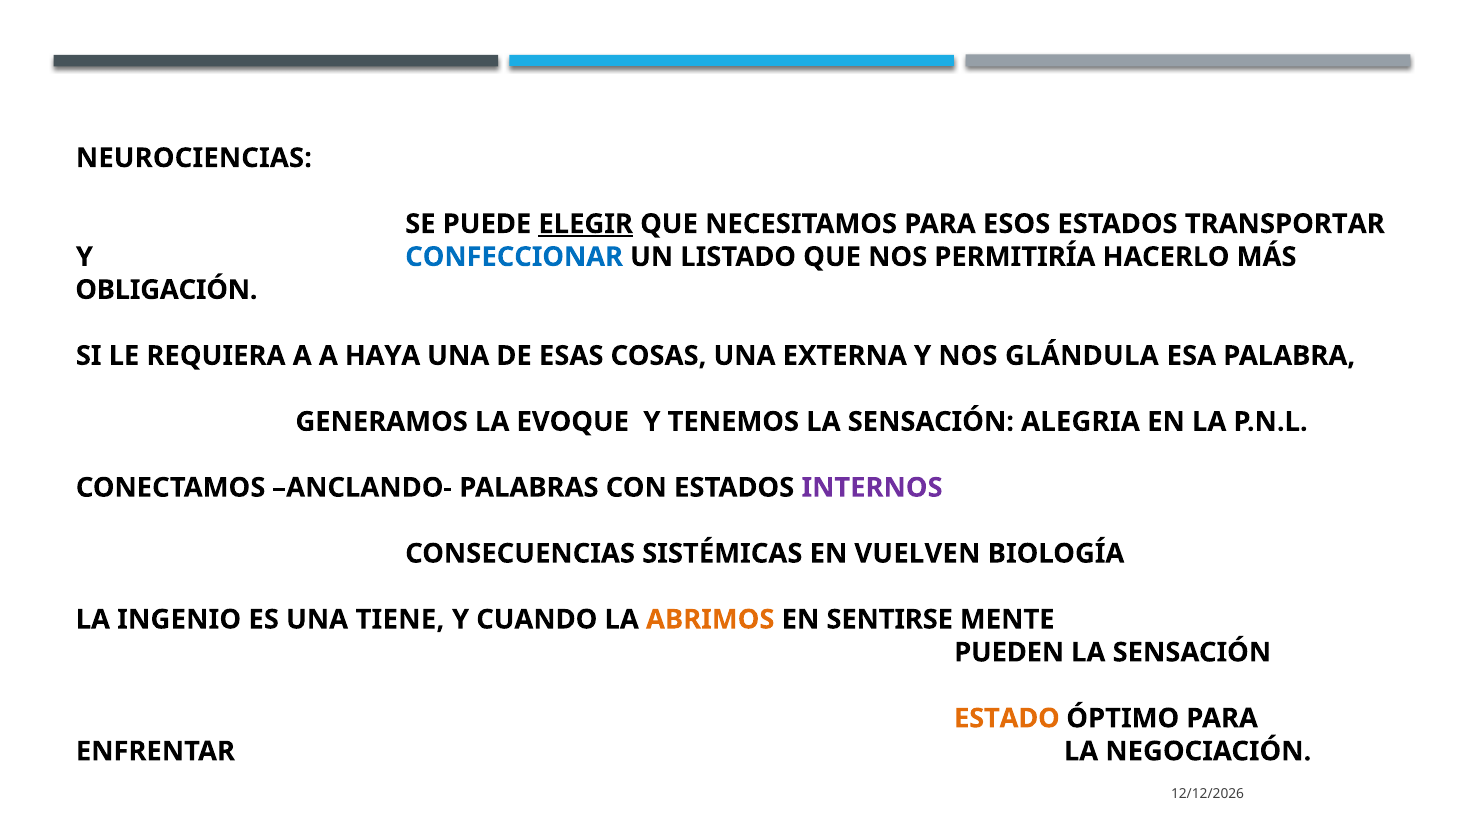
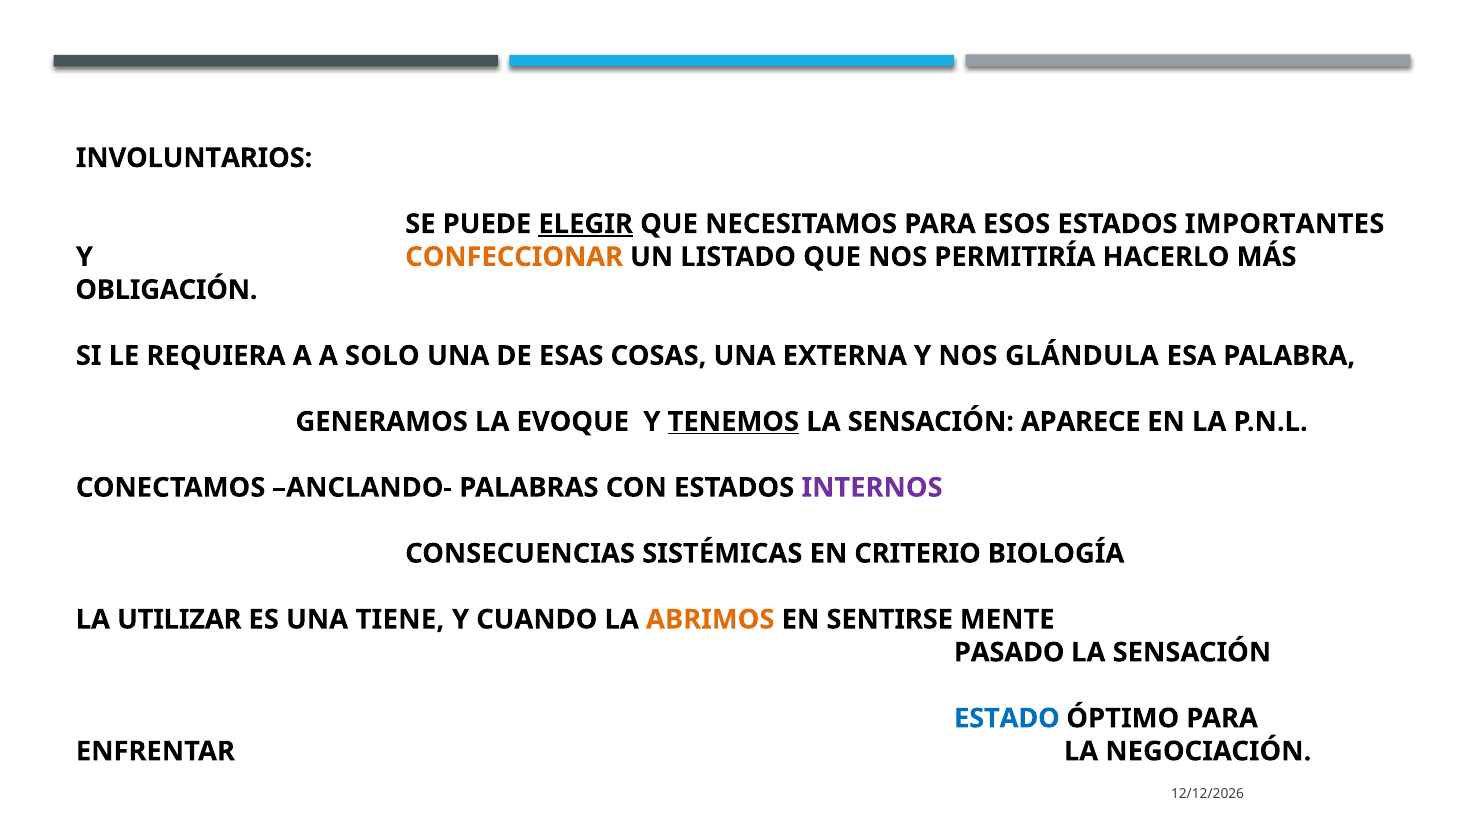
NEUROCIENCIAS: NEUROCIENCIAS -> INVOLUNTARIOS
TRANSPORTAR: TRANSPORTAR -> IMPORTANTES
CONFECCIONAR colour: blue -> orange
HAYA: HAYA -> SOLO
TENEMOS underline: none -> present
ALEGRIA: ALEGRIA -> APARECE
VUELVEN: VUELVEN -> CRITERIO
INGENIO: INGENIO -> UTILIZAR
PUEDEN: PUEDEN -> PASADO
ESTADO colour: orange -> blue
